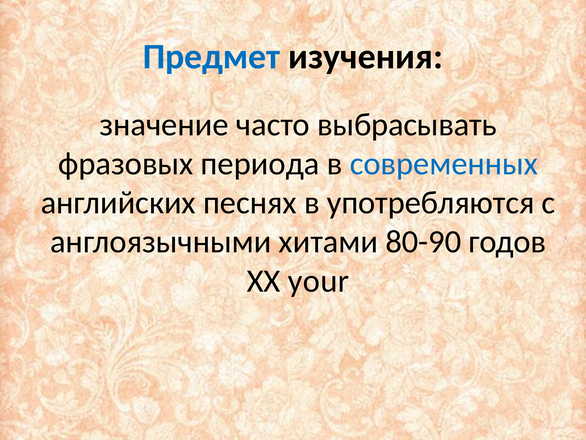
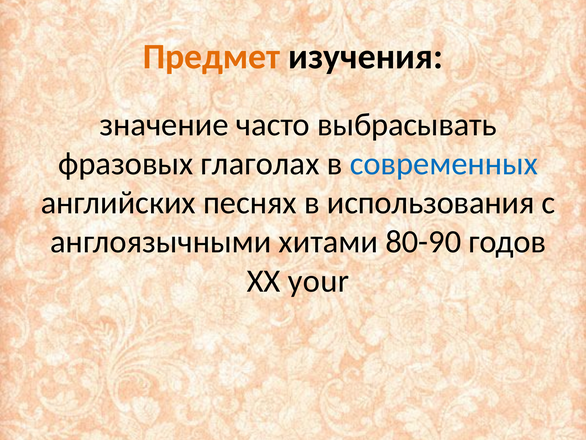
Предмет colour: blue -> orange
периода: периода -> глаголах
употребляются: употребляются -> использования
